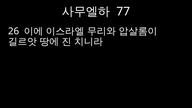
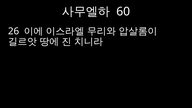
77: 77 -> 60
